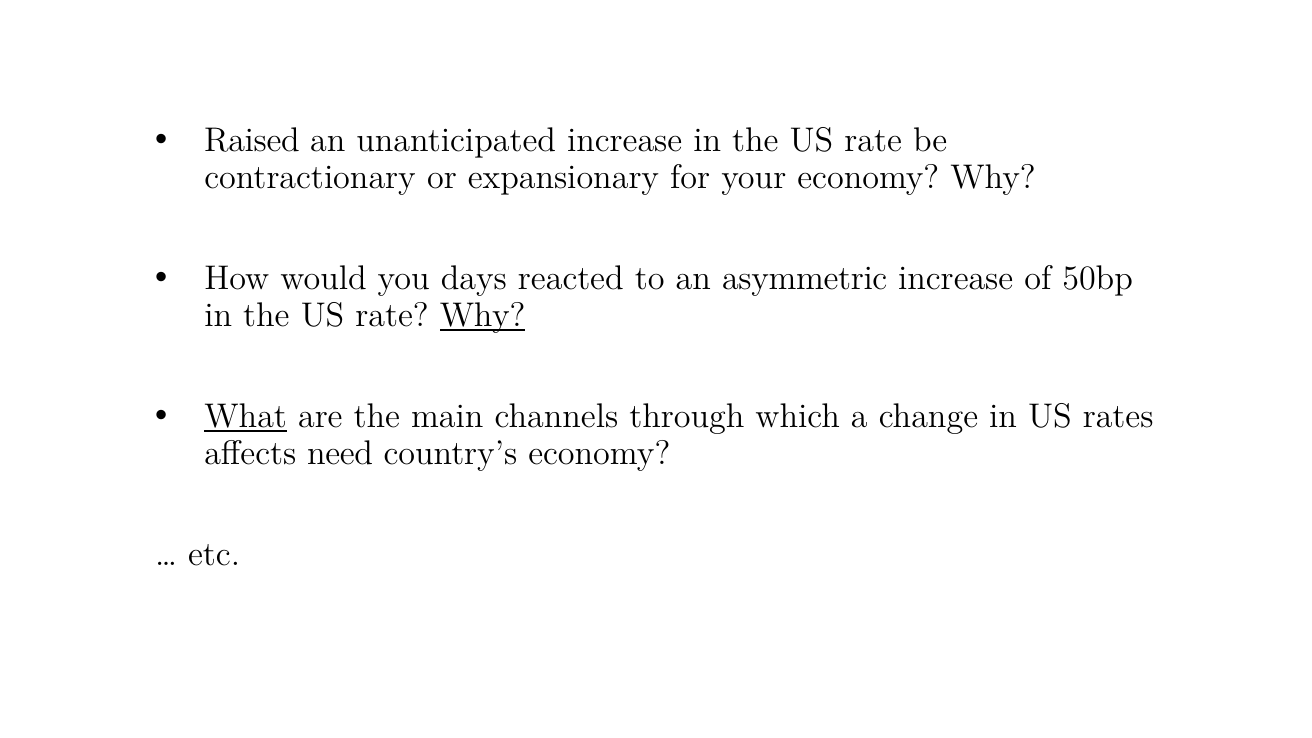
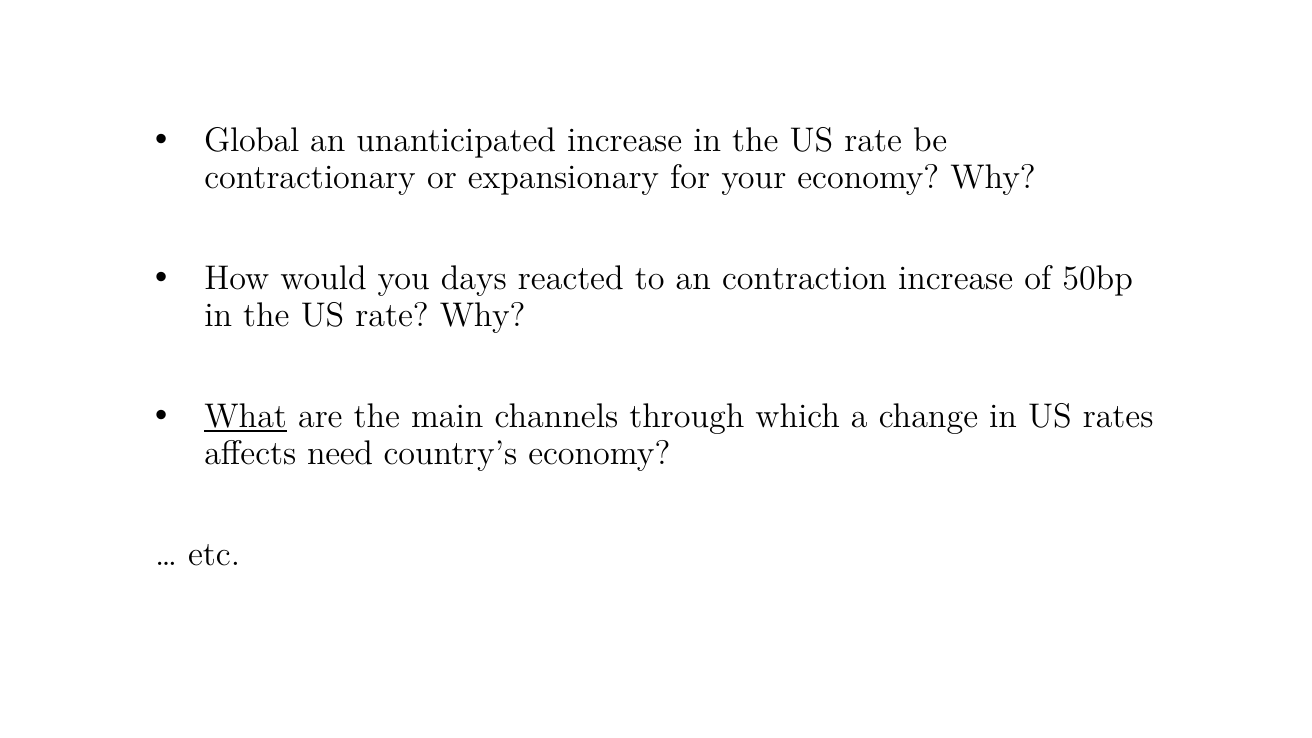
Raised: Raised -> Global
asymmetric: asymmetric -> contraction
Why at (483, 315) underline: present -> none
